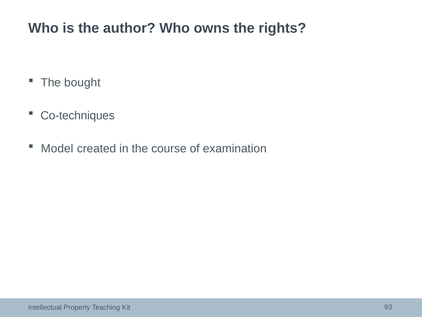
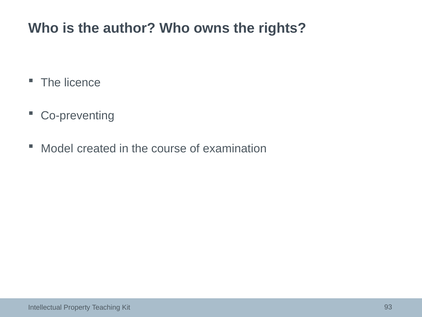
bought: bought -> licence
Co-techniques: Co-techniques -> Co-preventing
